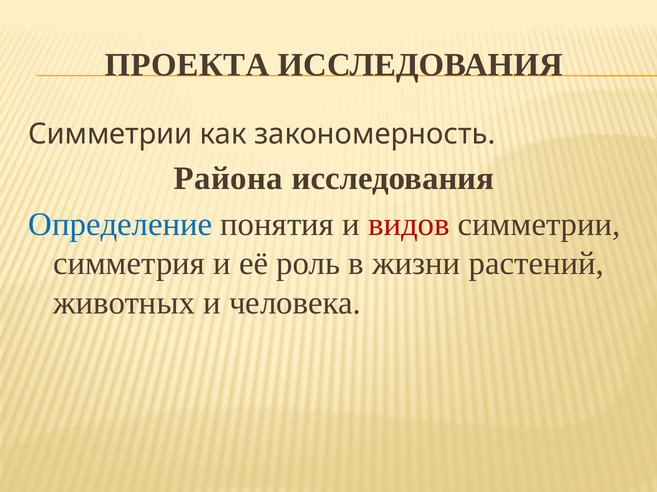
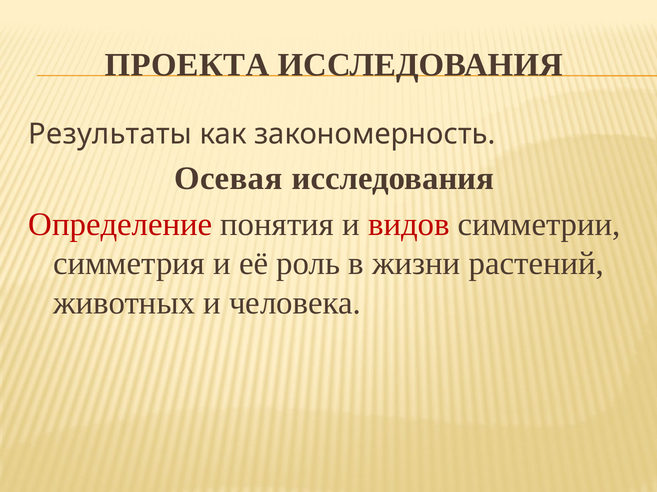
Симметрии at (110, 135): Симметрии -> Результаты
Района: Района -> Осевая
Определение colour: blue -> red
